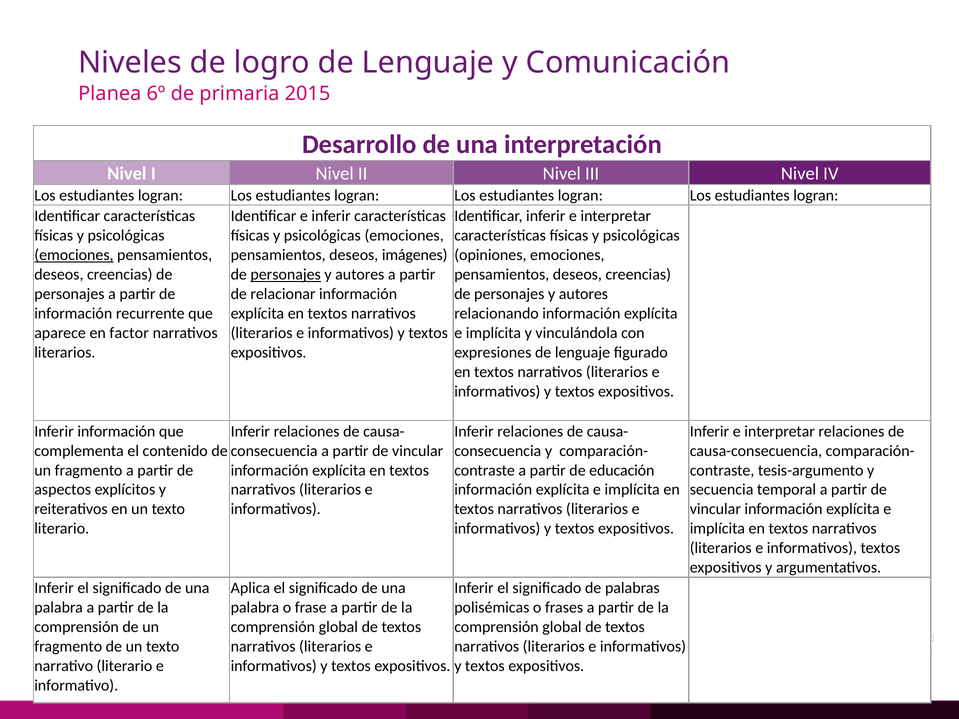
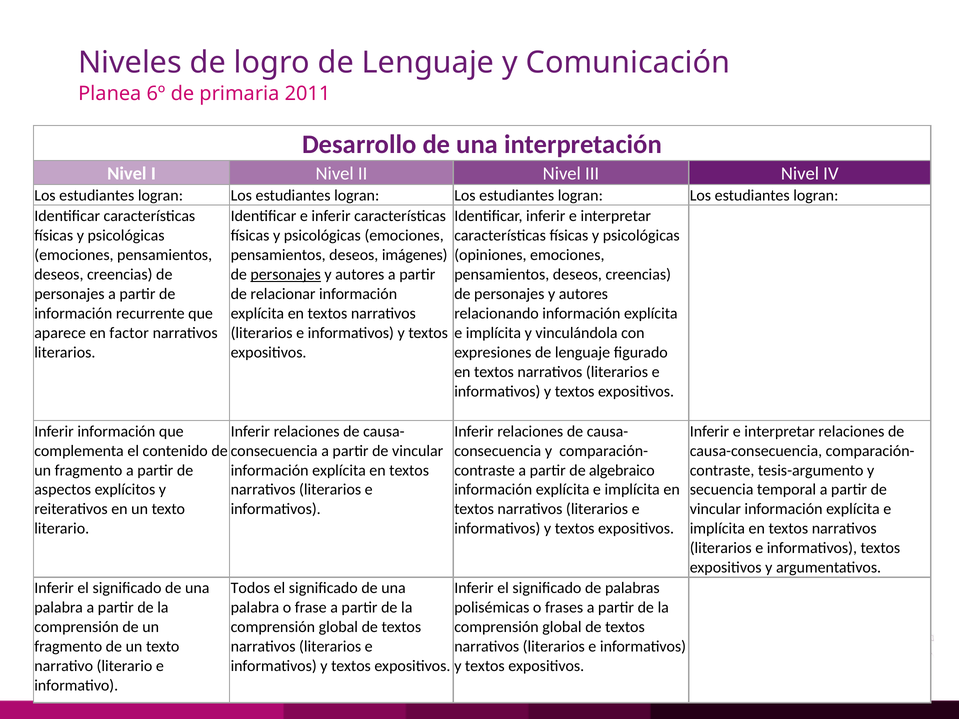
2015: 2015 -> 2011
emociones at (74, 255) underline: present -> none
educación: educación -> algebraico
Aplica: Aplica -> Todos
